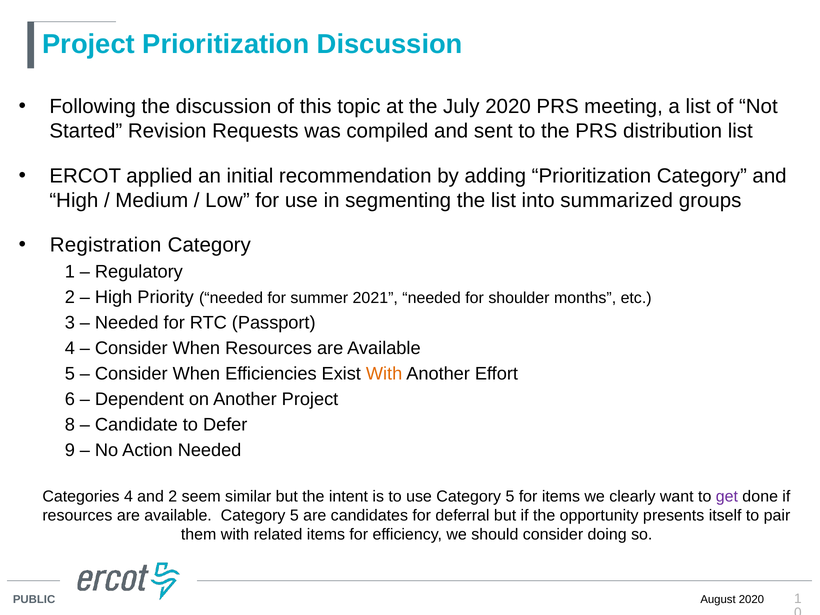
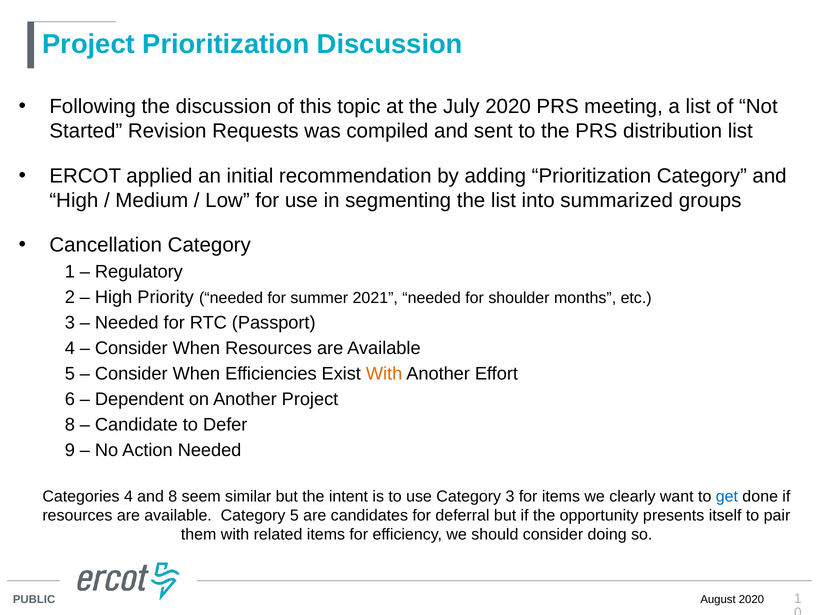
Registration: Registration -> Cancellation
and 2: 2 -> 8
use Category 5: 5 -> 3
get colour: purple -> blue
